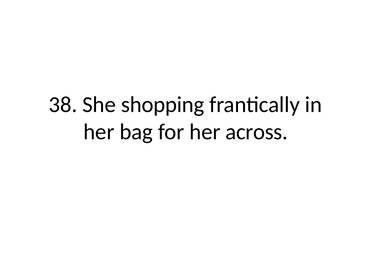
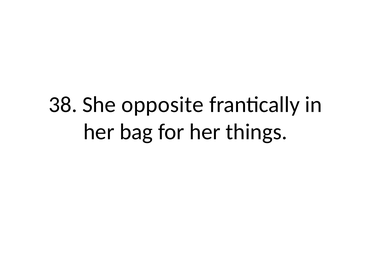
shopping: shopping -> opposite
across: across -> things
